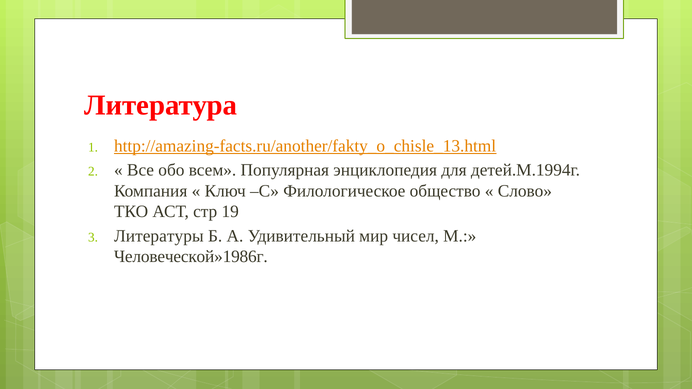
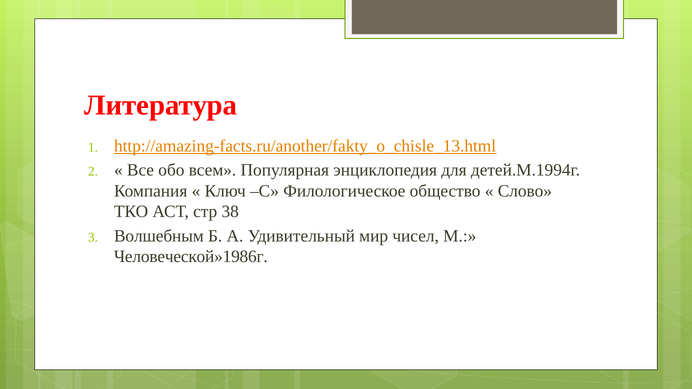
19: 19 -> 38
Литературы: Литературы -> Волшебным
